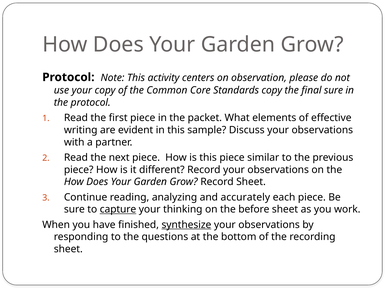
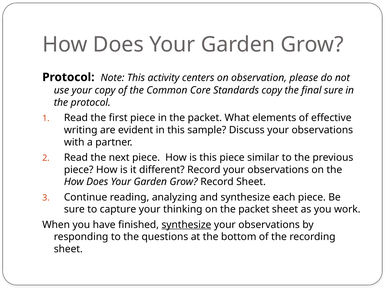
and accurately: accurately -> synthesize
capture underline: present -> none
on the before: before -> packet
